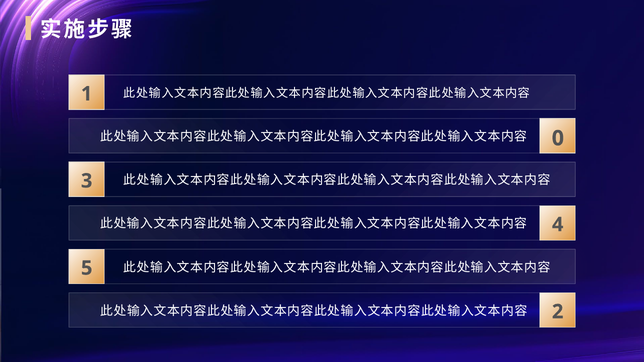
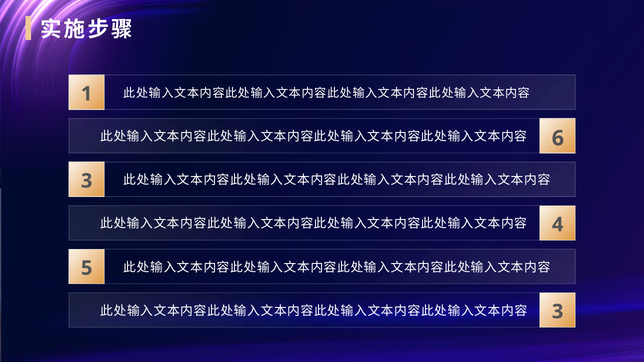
0: 0 -> 6
2 at (558, 312): 2 -> 3
